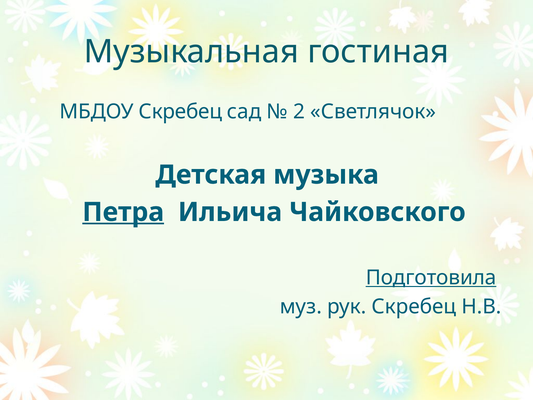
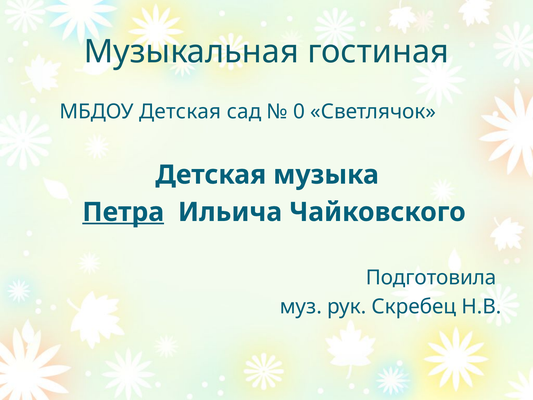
МБДОУ Скребец: Скребец -> Детская
2: 2 -> 0
Подготовила underline: present -> none
